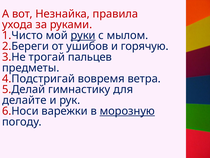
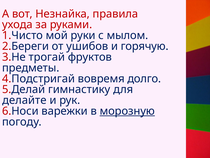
руки underline: present -> none
пальцев: пальцев -> фруктов
ветра: ветра -> долго
